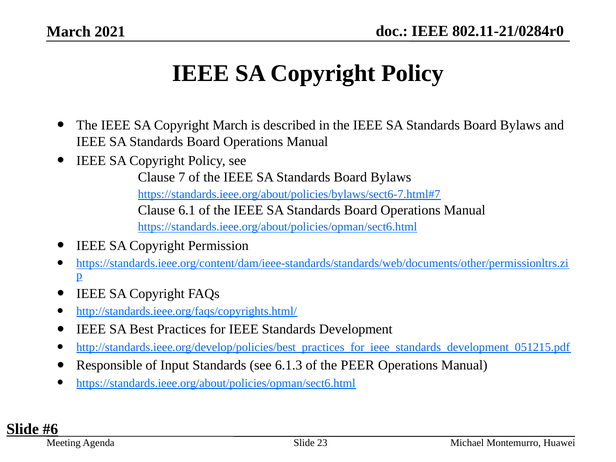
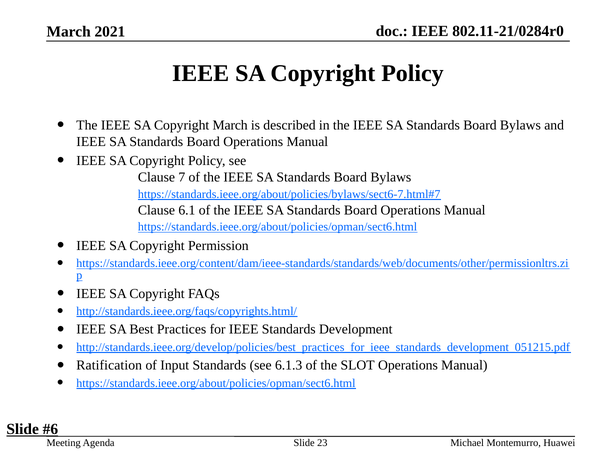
Responsible: Responsible -> Ratification
PEER: PEER -> SLOT
